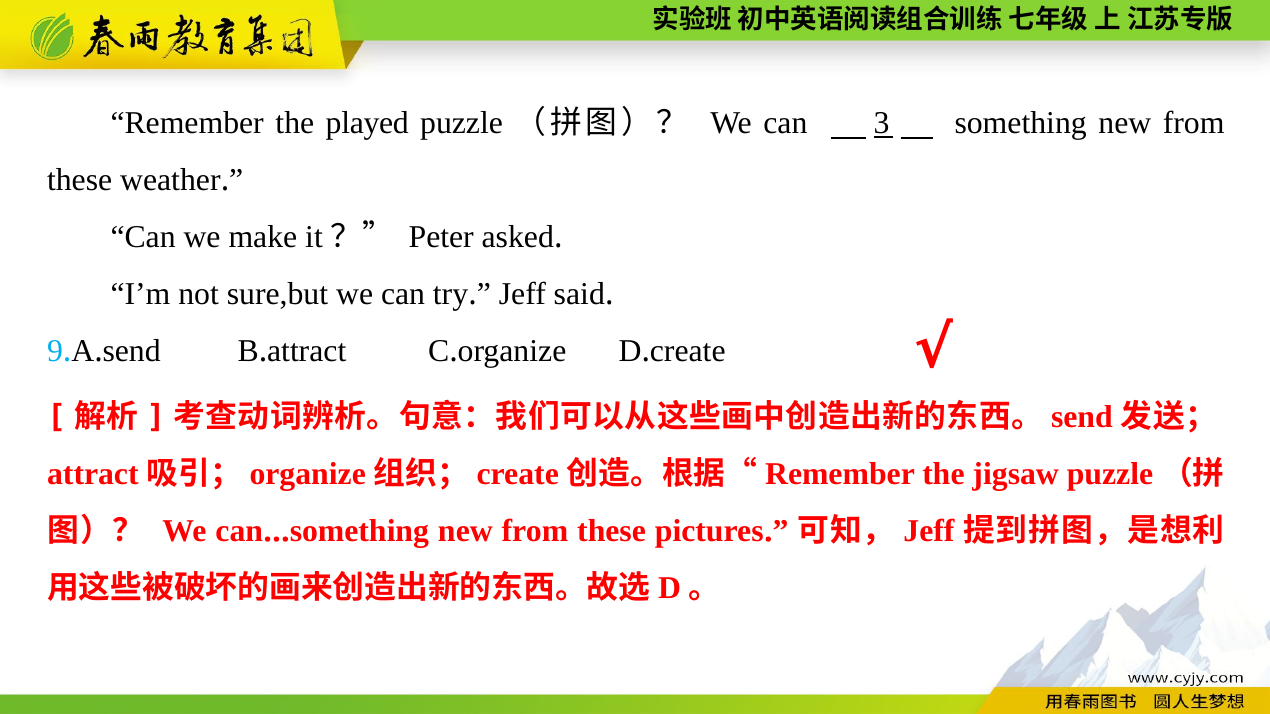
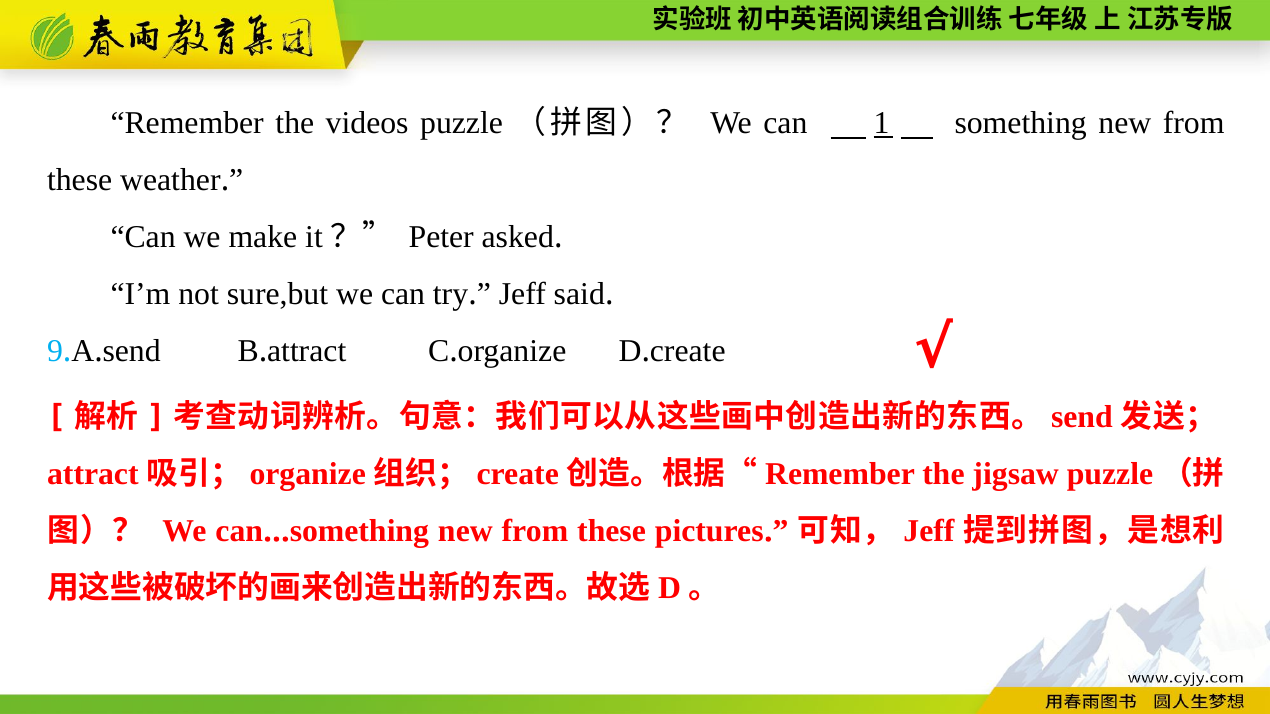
played: played -> videos
3: 3 -> 1
